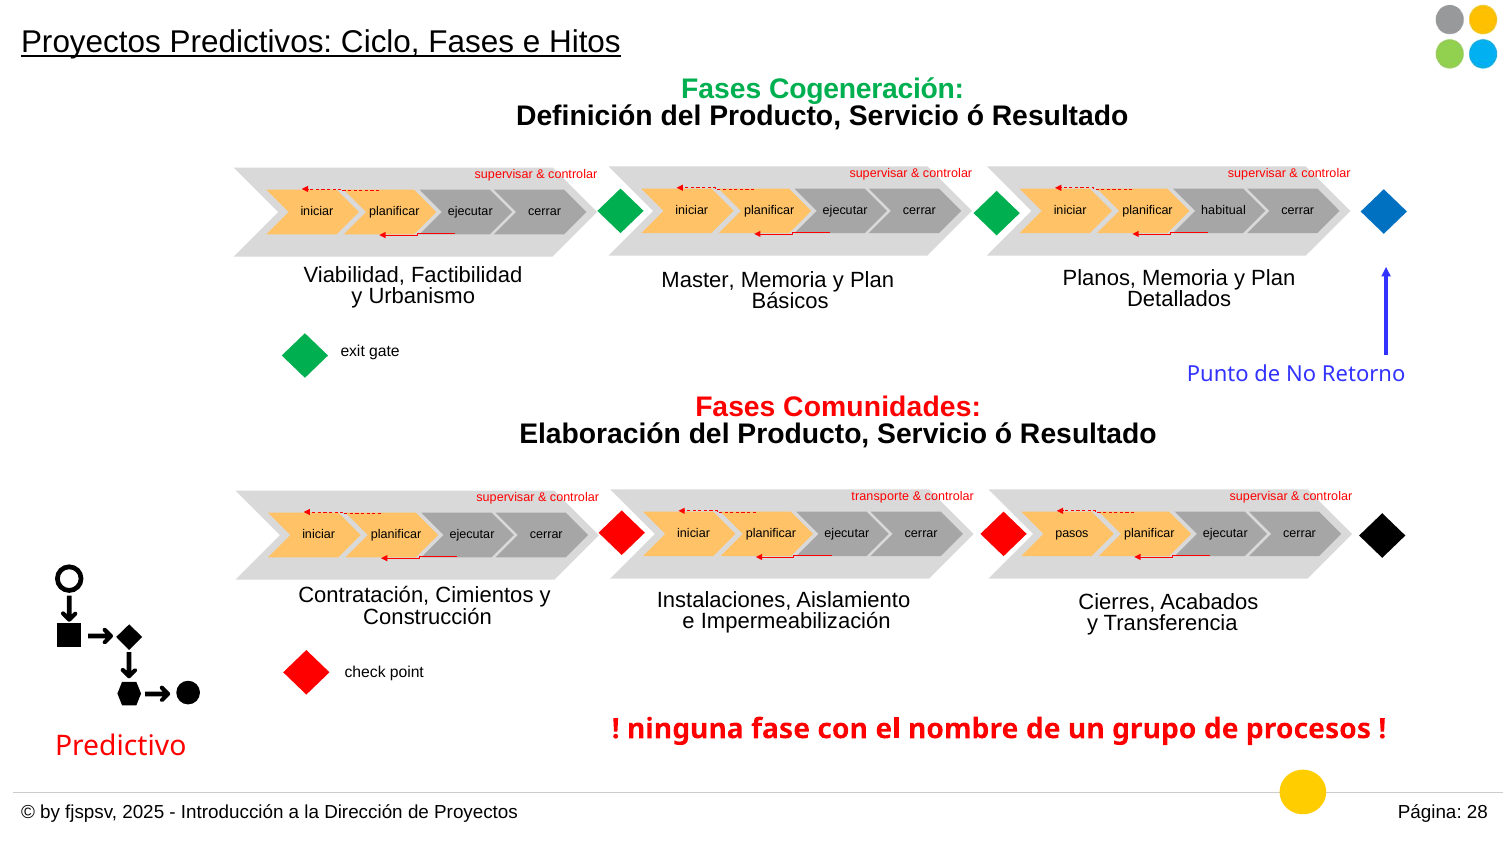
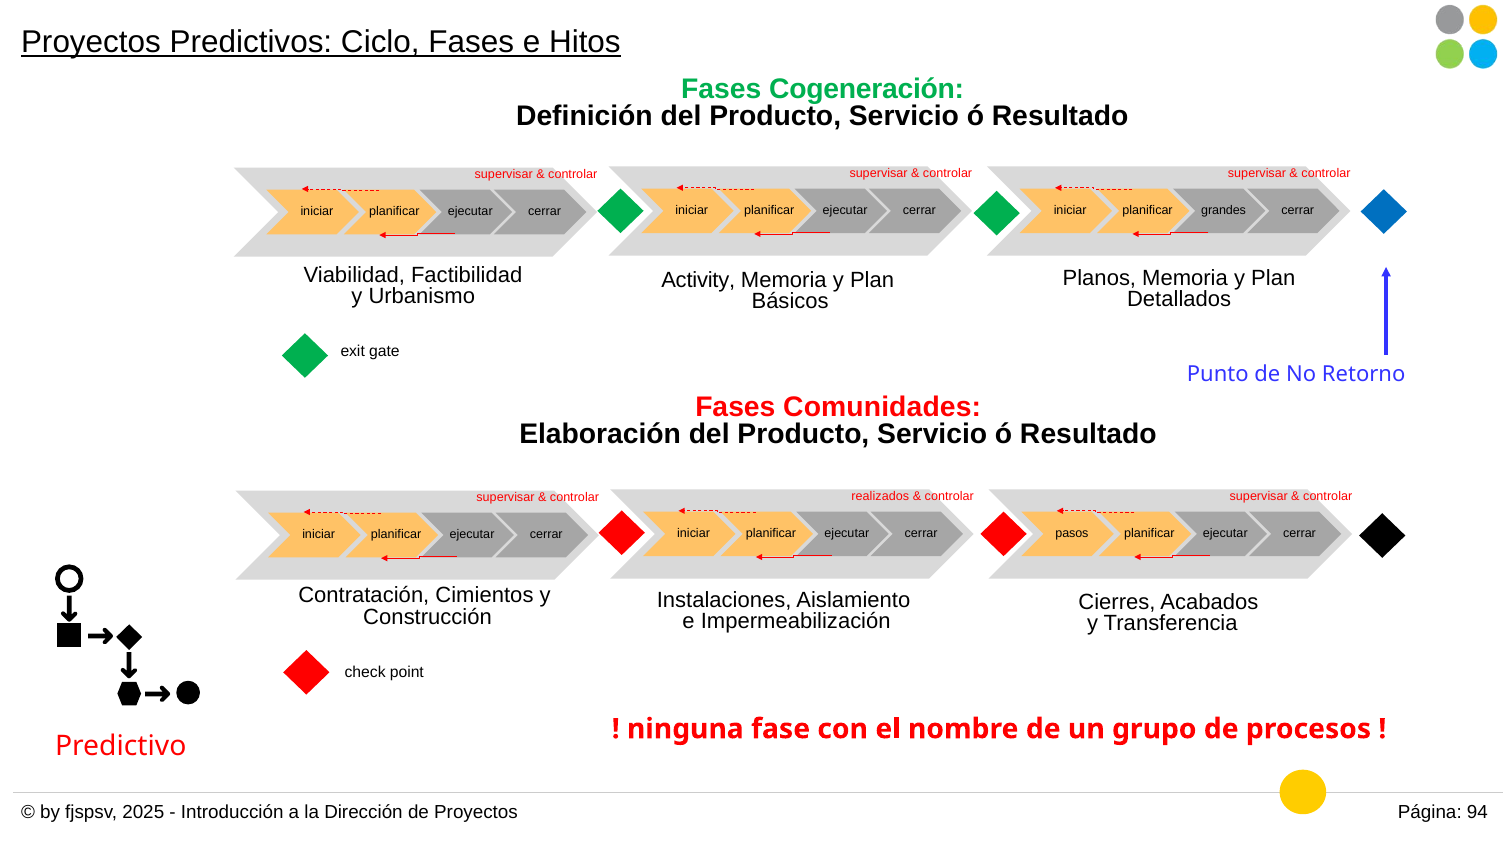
habitual: habitual -> grandes
Master: Master -> Activity
transporte: transporte -> realizados
28: 28 -> 94
